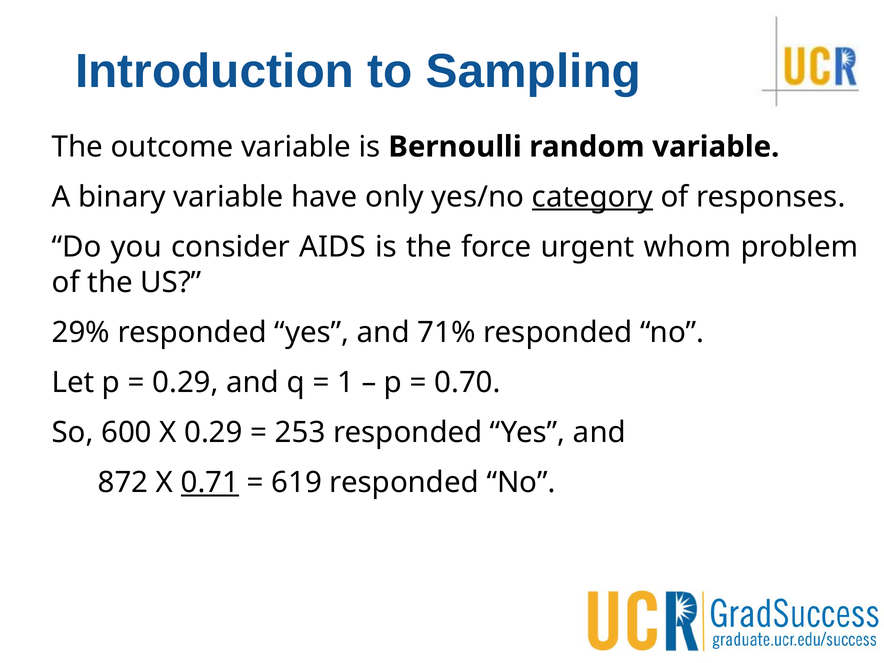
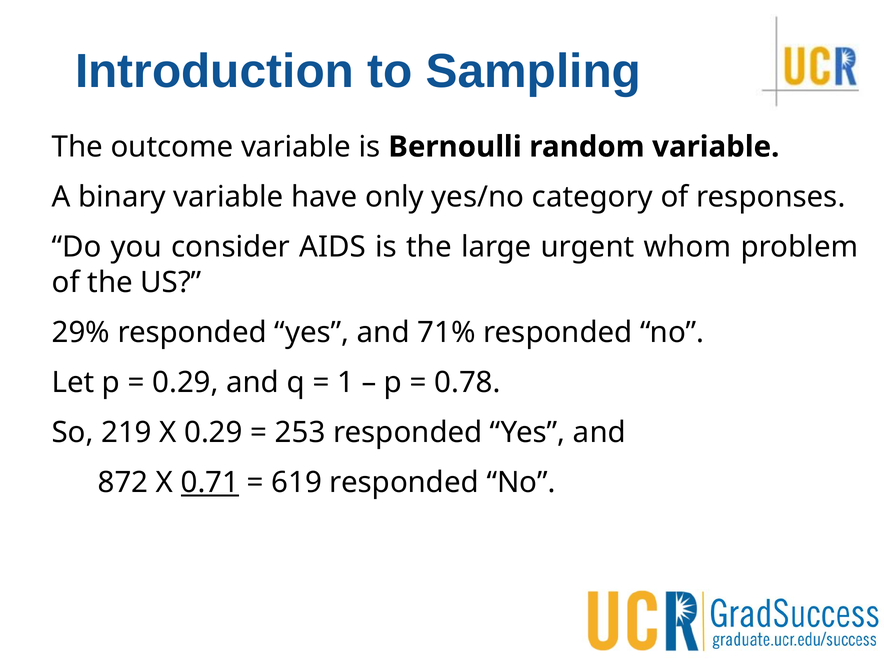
category underline: present -> none
force: force -> large
0.70: 0.70 -> 0.78
600: 600 -> 219
